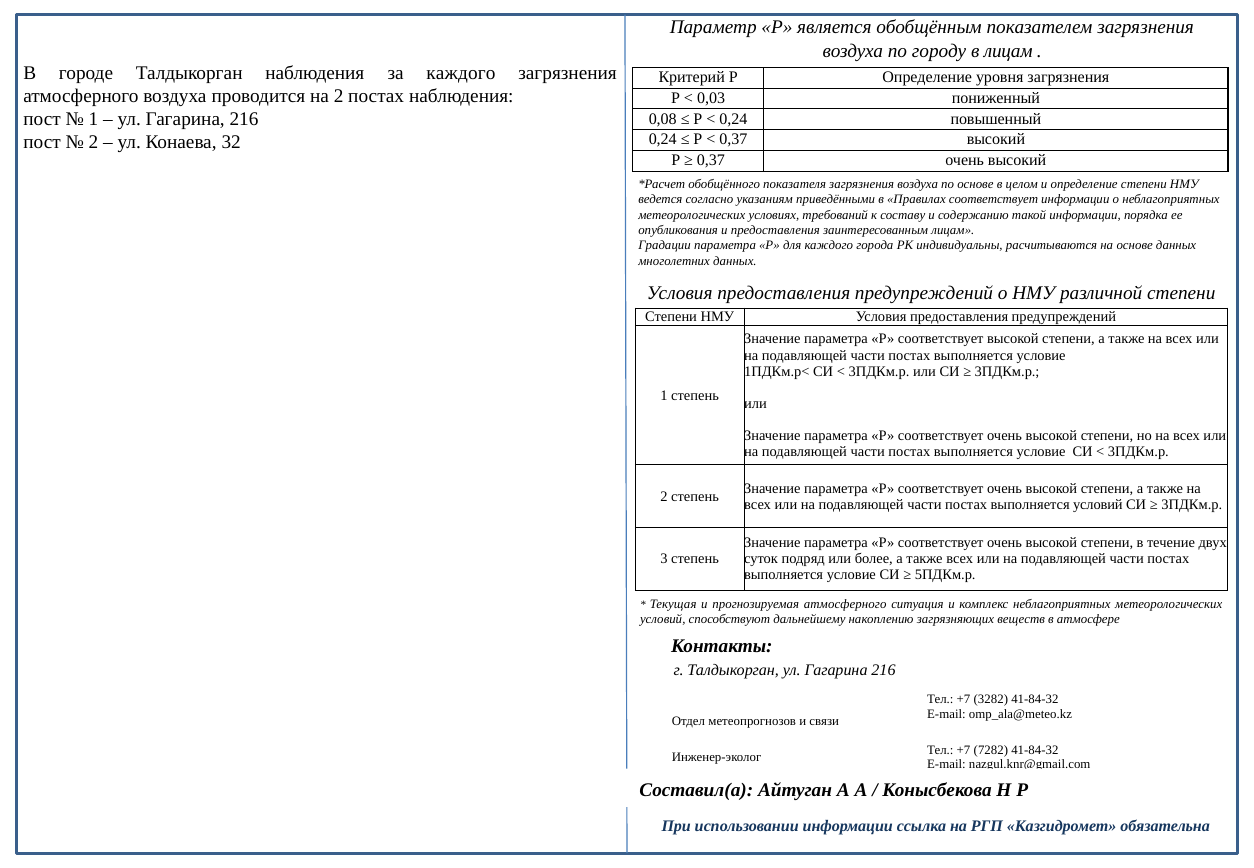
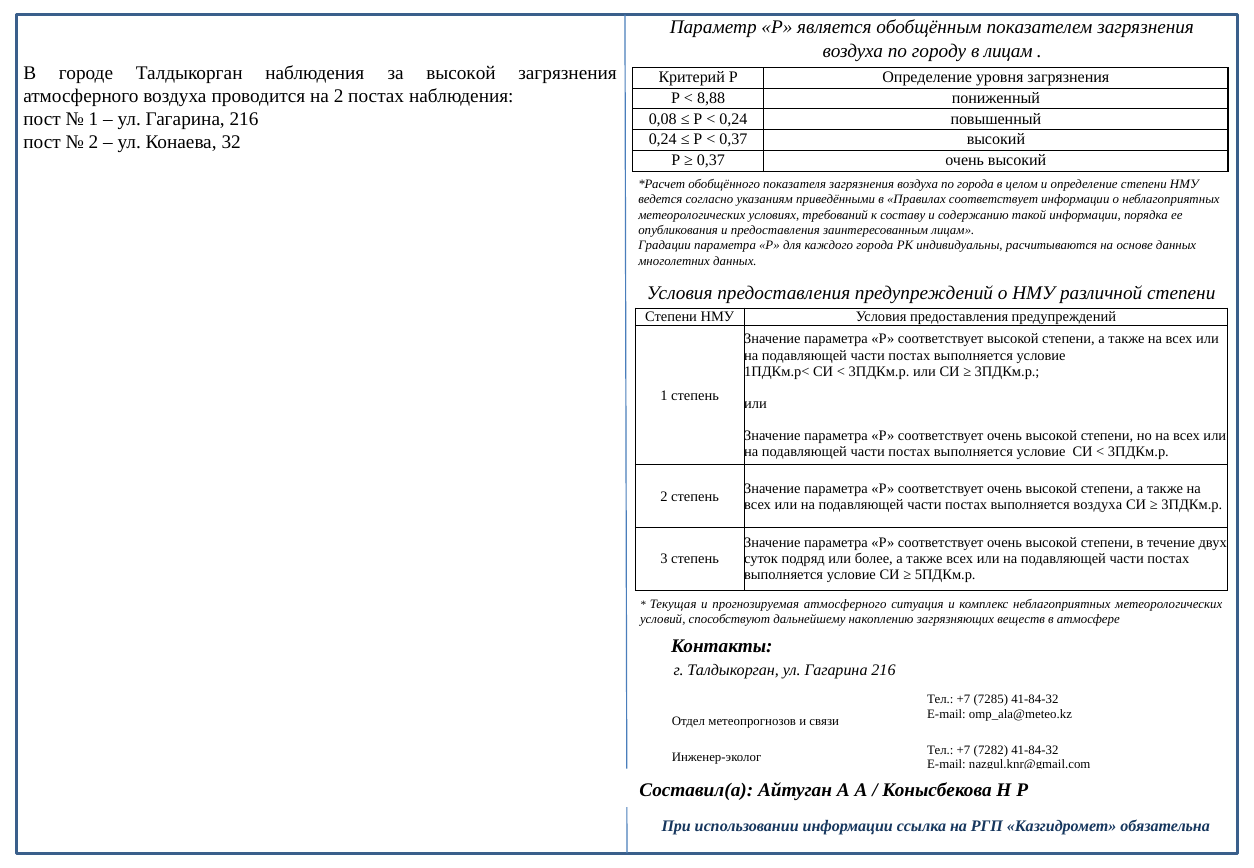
за каждого: каждого -> высокой
0,03: 0,03 -> 8,88
по основе: основе -> города
выполняется условий: условий -> воздуха
3282: 3282 -> 7285
